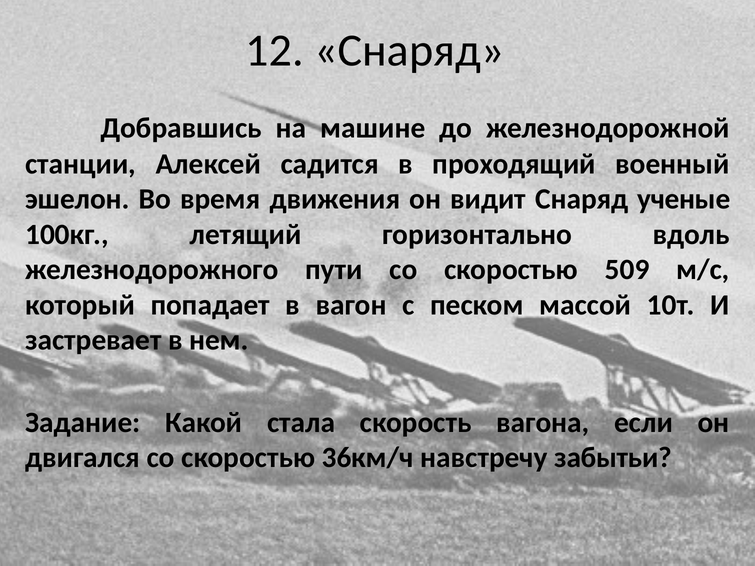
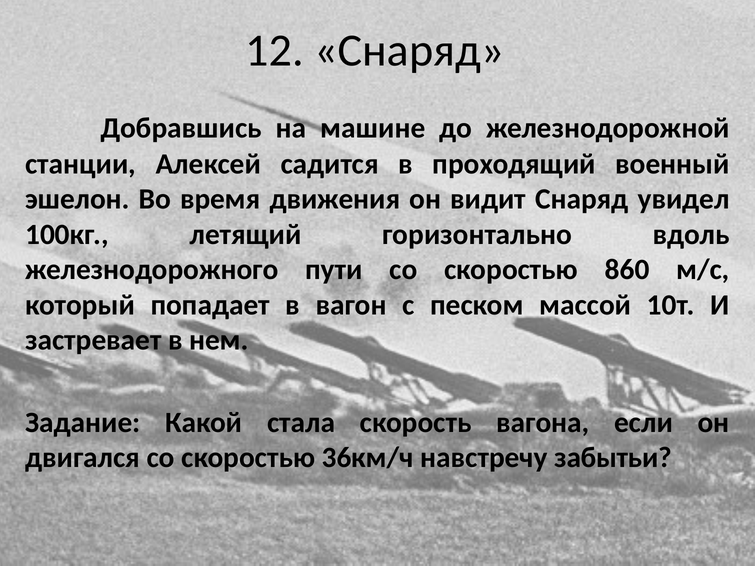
ученые: ученые -> увидел
509: 509 -> 860
